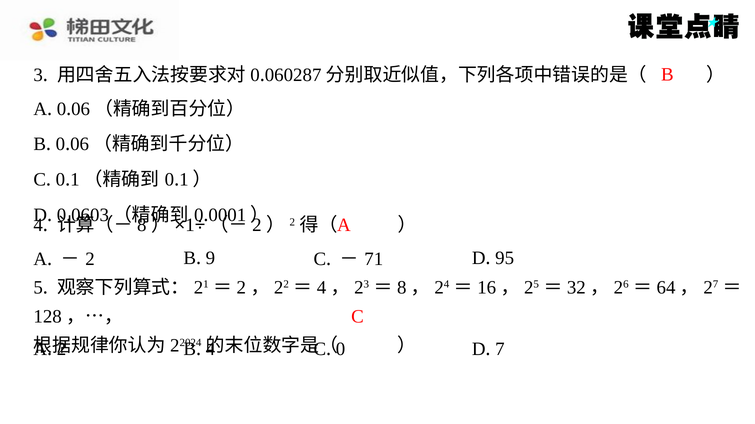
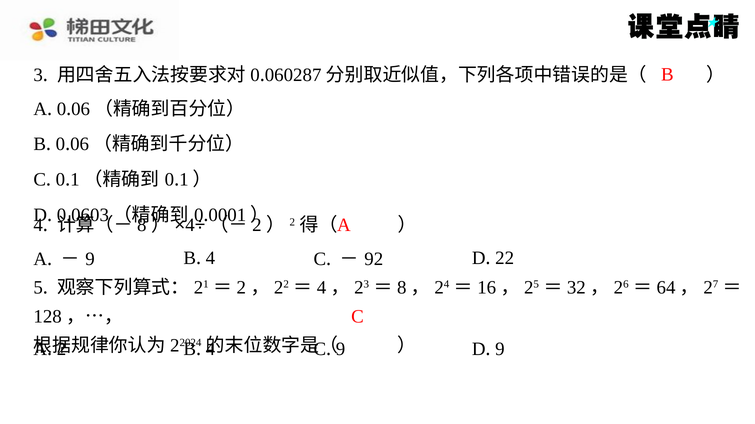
1 at (190, 226): 1 -> 4
2 at (90, 260): 2 -> 9
9 at (210, 259): 9 -> 4
71: 71 -> 92
95: 95 -> 22
0 at (341, 349): 0 -> 9
7 at (500, 349): 7 -> 9
